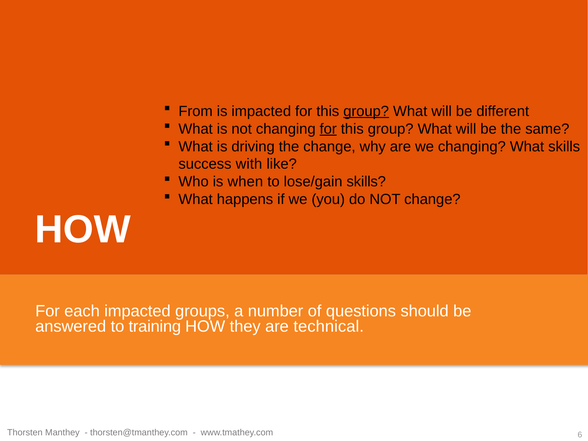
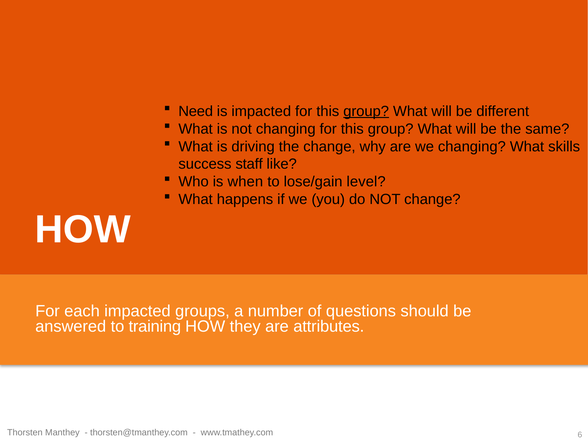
From: From -> Need
for at (328, 129) underline: present -> none
with: with -> staff
lose/gain skills: skills -> level
technical: technical -> attributes
